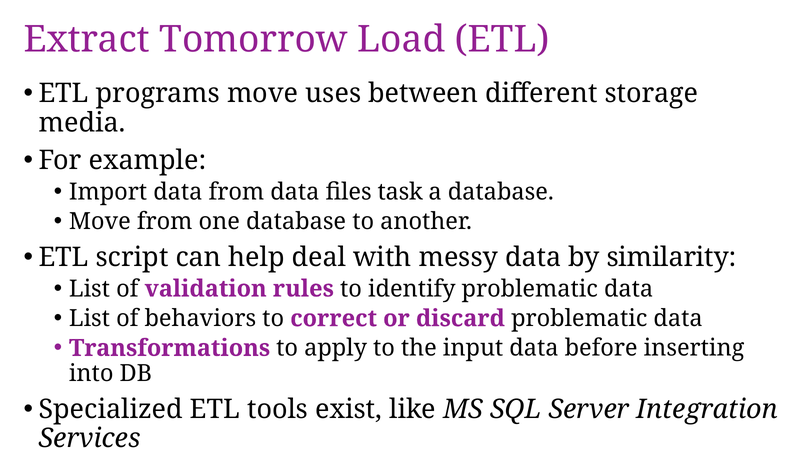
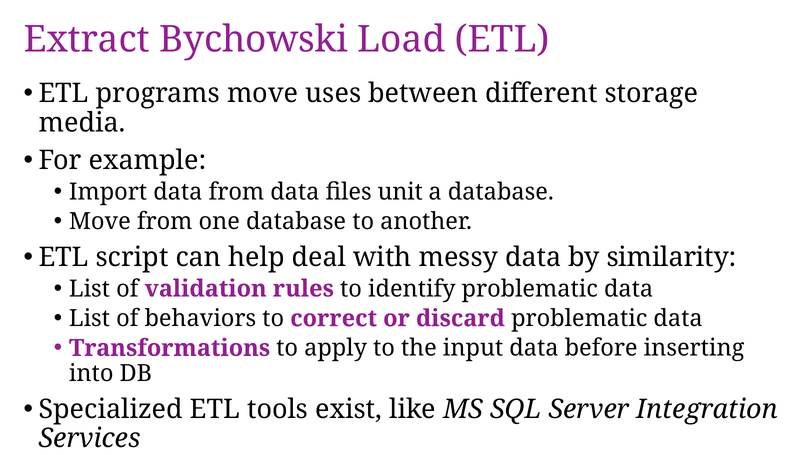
Tomorrow: Tomorrow -> Bychowski
task: task -> unit
